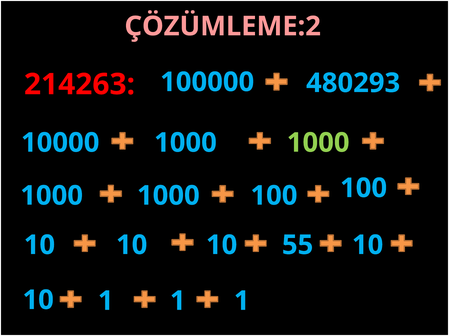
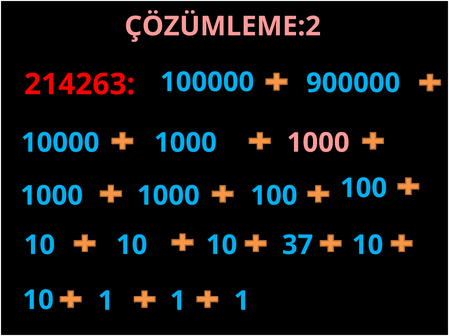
480293: 480293 -> 900000
1000 at (318, 143) colour: light green -> pink
55: 55 -> 37
